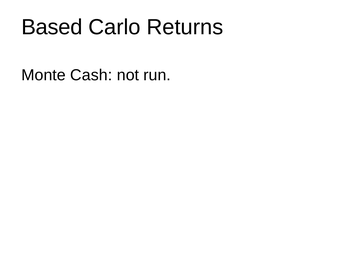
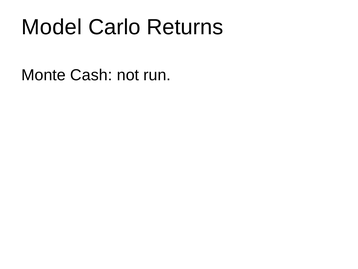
Based: Based -> Model
